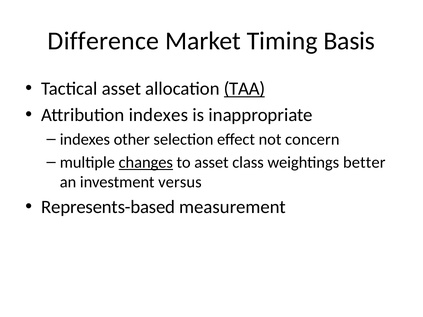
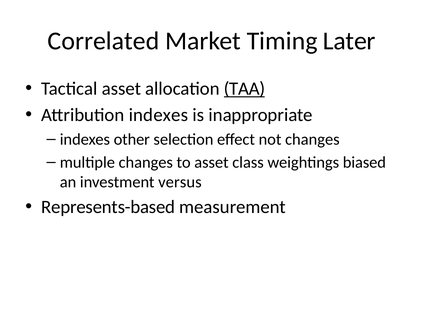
Difference: Difference -> Correlated
Basis: Basis -> Later
not concern: concern -> changes
changes at (146, 162) underline: present -> none
better: better -> biased
